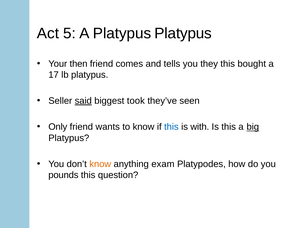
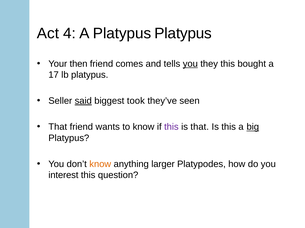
5: 5 -> 4
you at (190, 64) underline: none -> present
Only at (58, 127): Only -> That
this at (171, 127) colour: blue -> purple
is with: with -> that
exam: exam -> larger
pounds: pounds -> interest
